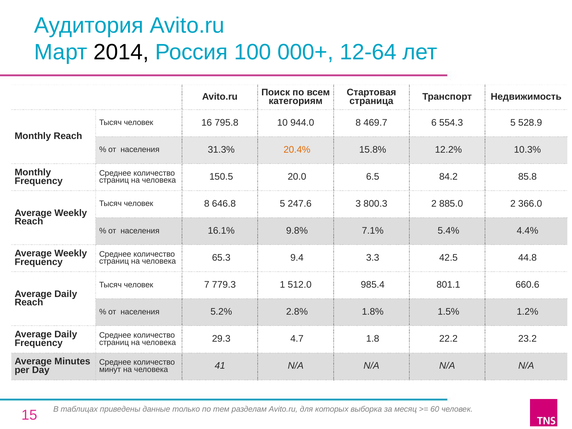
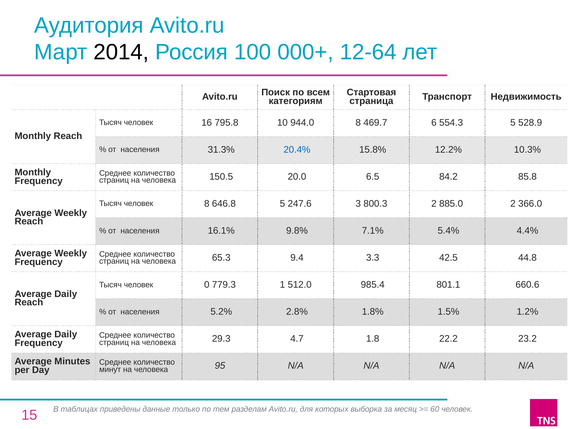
20.4% colour: orange -> blue
7: 7 -> 0
41: 41 -> 95
